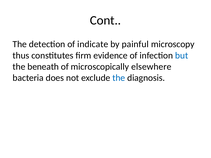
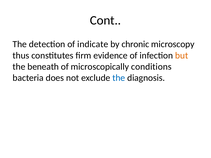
painful: painful -> chronic
but colour: blue -> orange
elsewhere: elsewhere -> conditions
